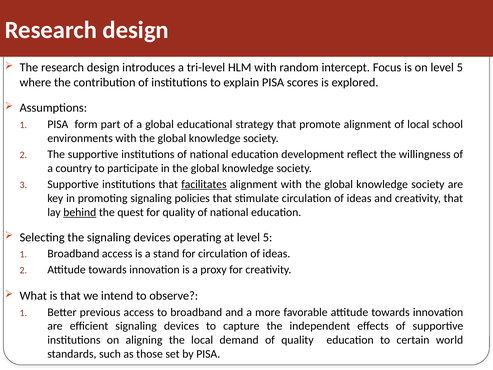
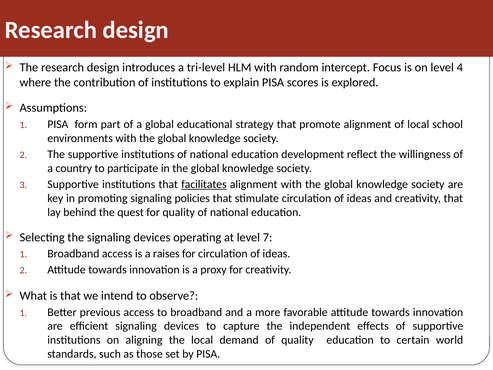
on level 5: 5 -> 4
behind underline: present -> none
at level 5: 5 -> 7
stand: stand -> raises
